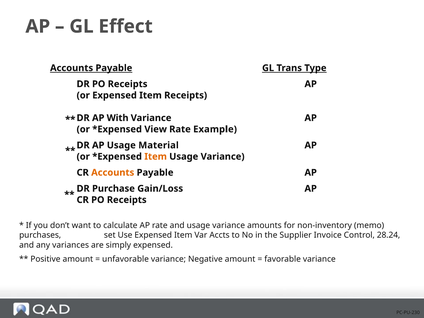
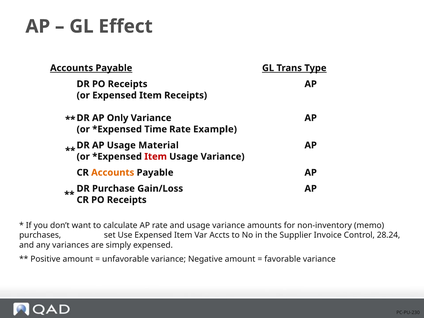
With: With -> Only
View: View -> Time
Item at (156, 157) colour: orange -> red
